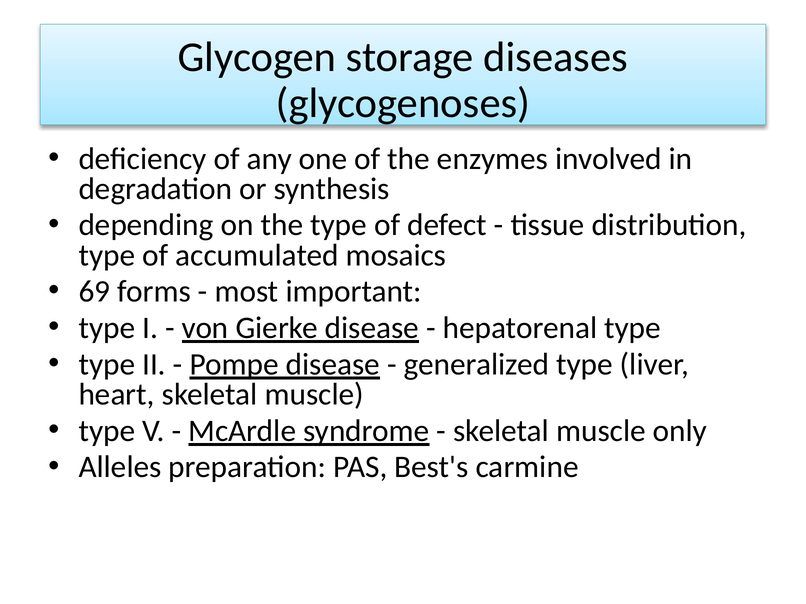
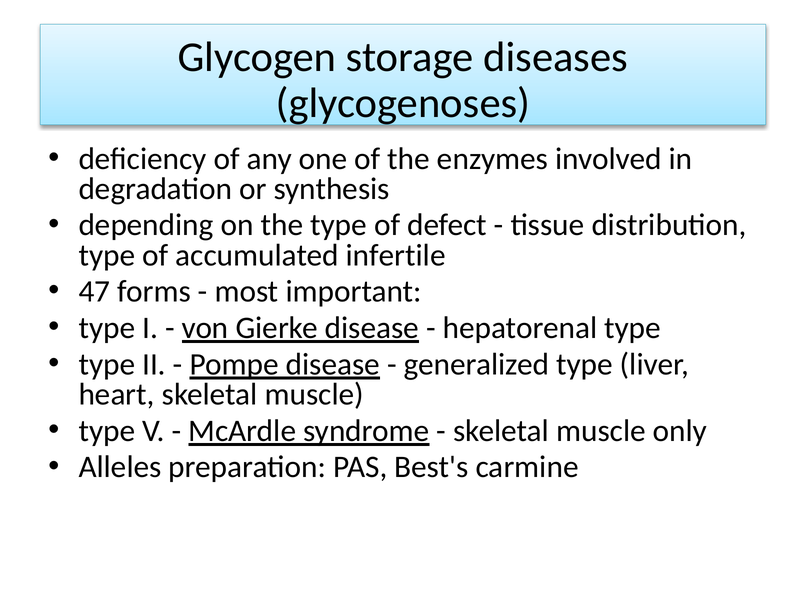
mosaics: mosaics -> infertile
69: 69 -> 47
